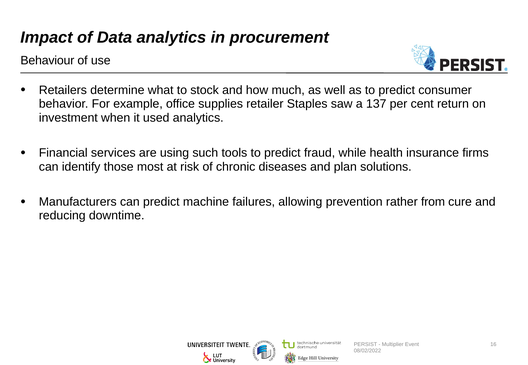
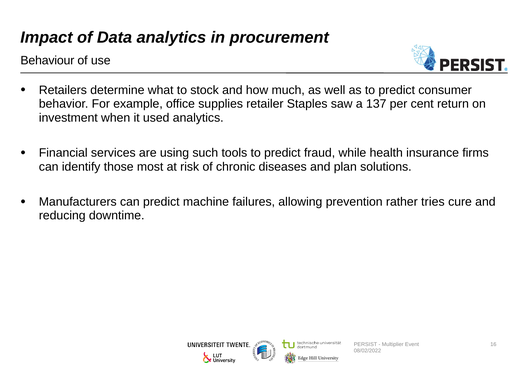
from: from -> tries
